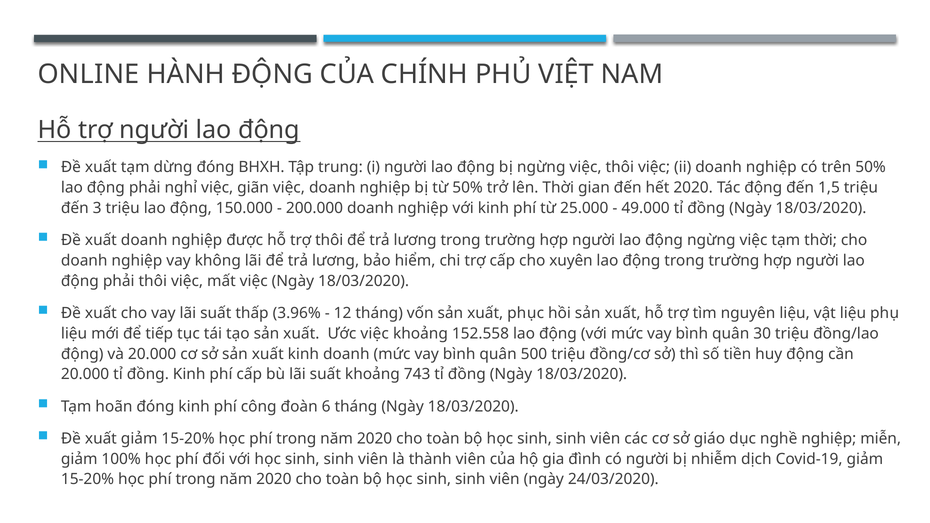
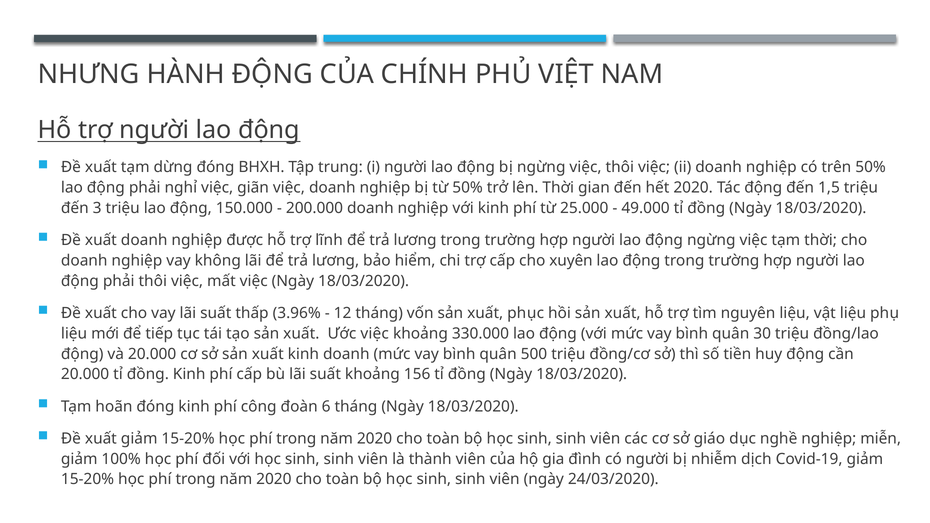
ONLINE: ONLINE -> NHƯNG
trợ thôi: thôi -> lĩnh
152.558: 152.558 -> 330.000
743: 743 -> 156
